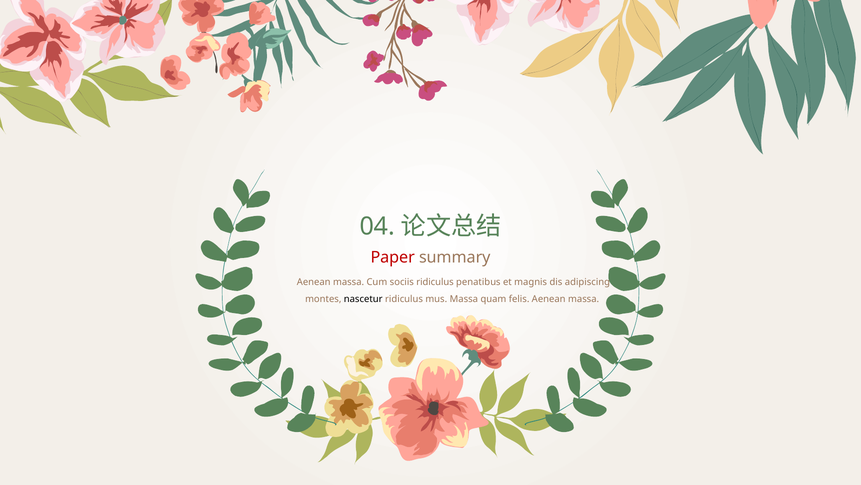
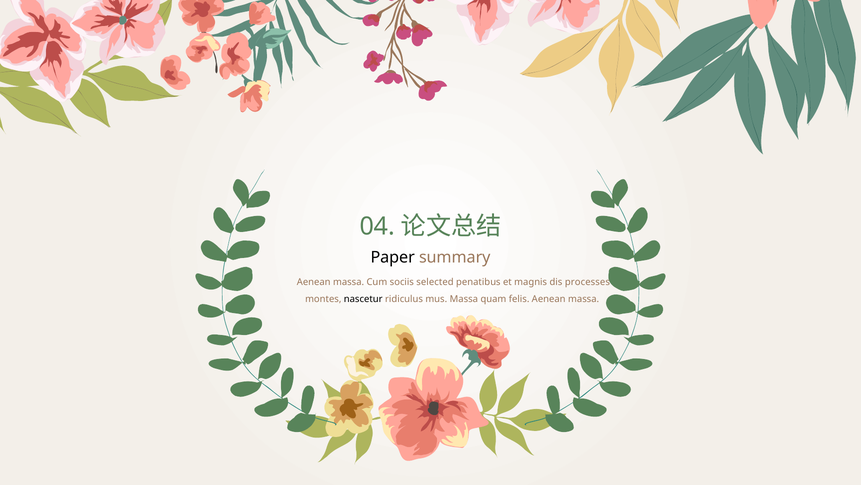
Paper colour: red -> black
sociis ridiculus: ridiculus -> selected
adipiscing: adipiscing -> processes
